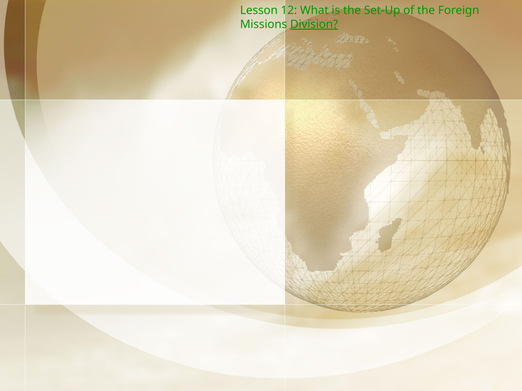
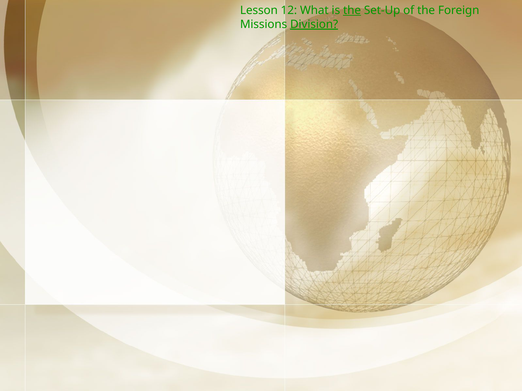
the at (352, 10) underline: none -> present
